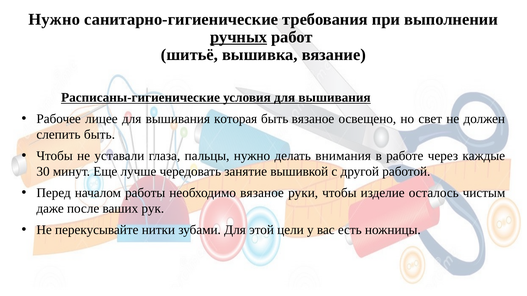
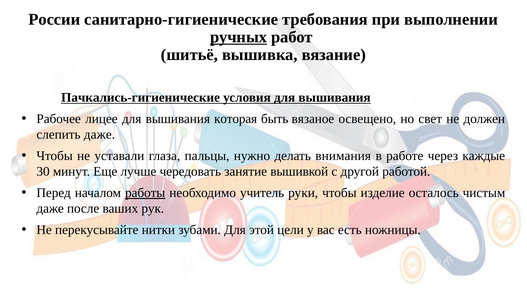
Нужно at (54, 19): Нужно -> России
Расписаны-гигиенические: Расписаны-гигиенические -> Пачкались-гигиенические
слепить быть: быть -> даже
работы underline: none -> present
необходимо вязаное: вязаное -> учитель
